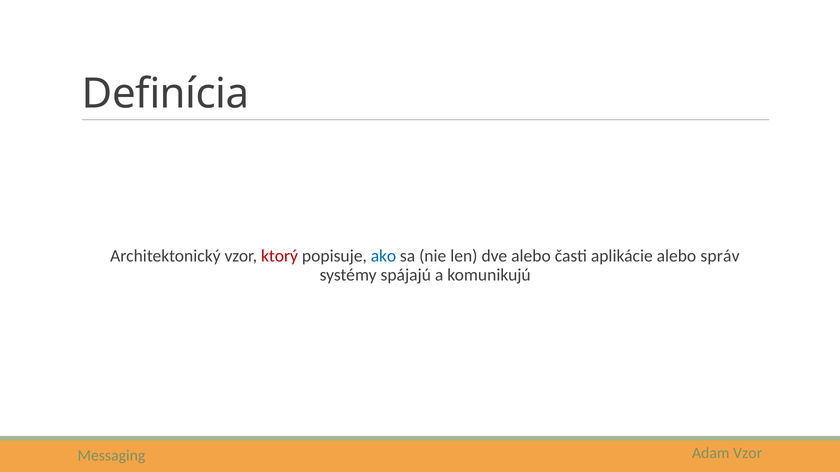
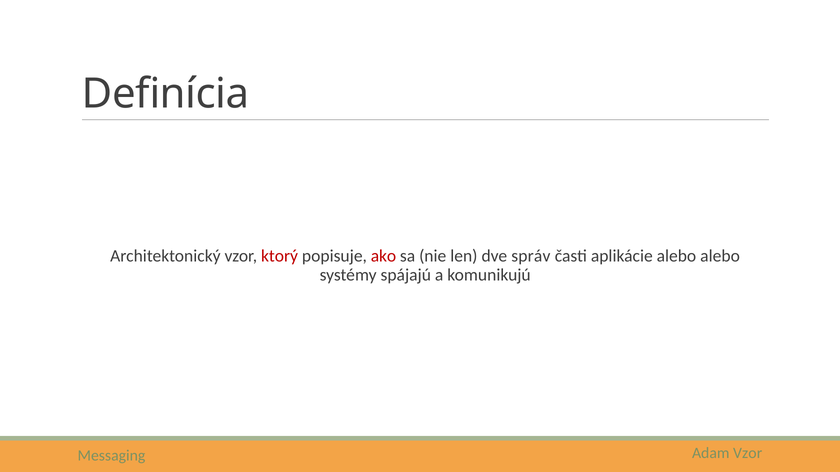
ako colour: blue -> red
dve alebo: alebo -> správ
alebo správ: správ -> alebo
